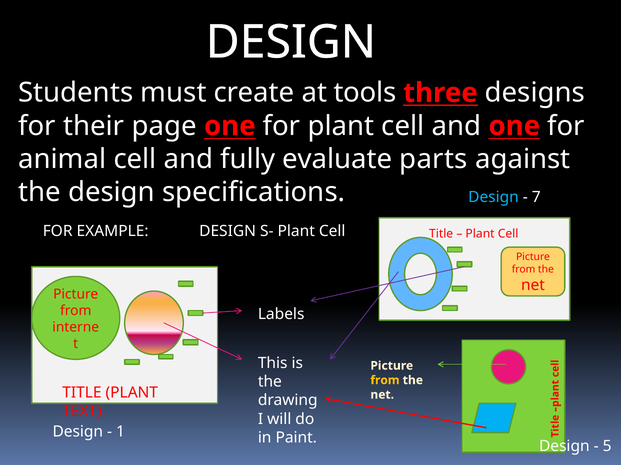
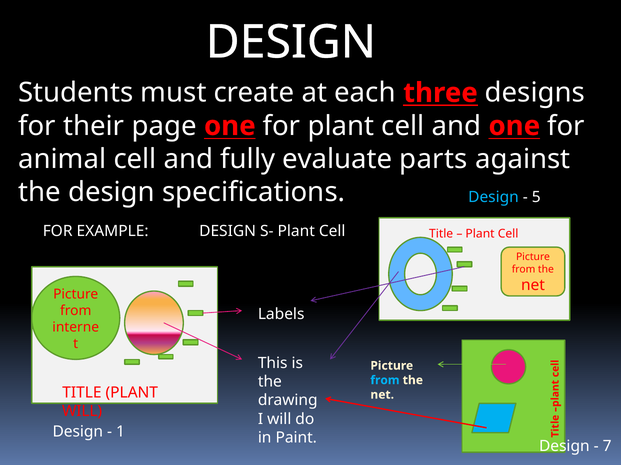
tools: tools -> each
7: 7 -> 5
from at (385, 381) colour: yellow -> light blue
TEXT at (82, 412): TEXT -> WILL
5: 5 -> 7
